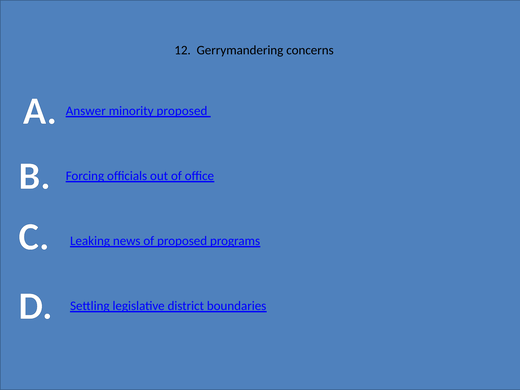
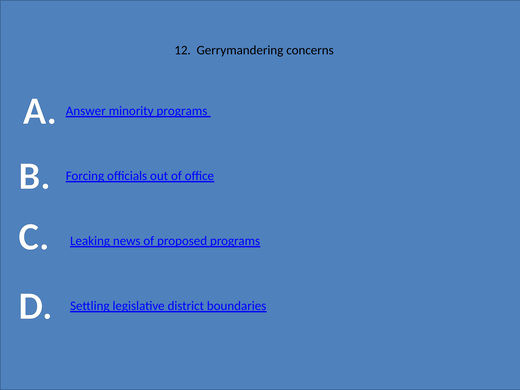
minority proposed: proposed -> programs
